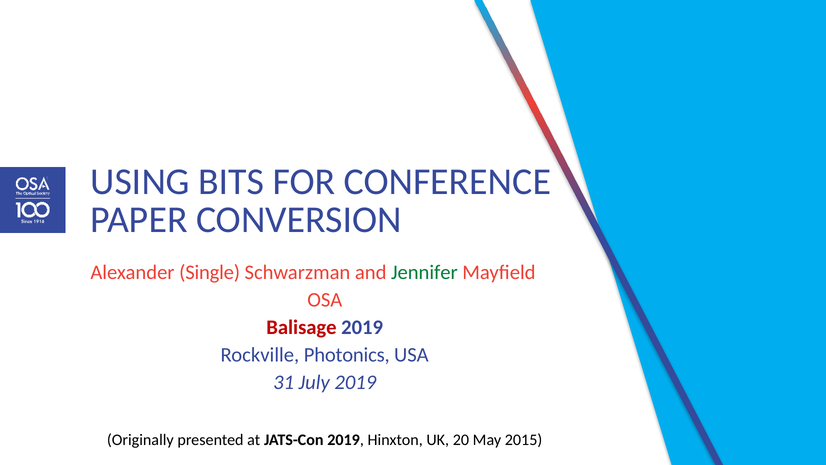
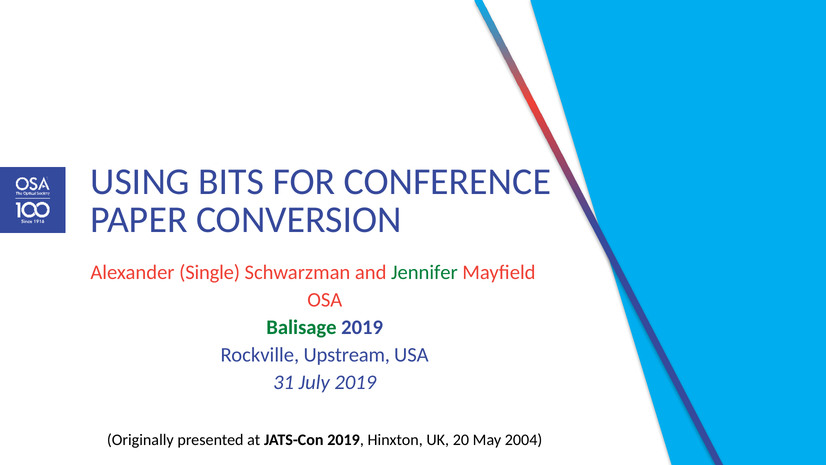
Balisage colour: red -> green
Photonics: Photonics -> Upstream
2015: 2015 -> 2004
